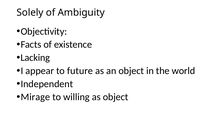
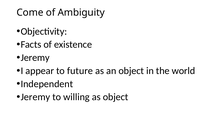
Solely: Solely -> Come
Lacking at (35, 57): Lacking -> Jeremy
Mirage at (35, 97): Mirage -> Jeremy
